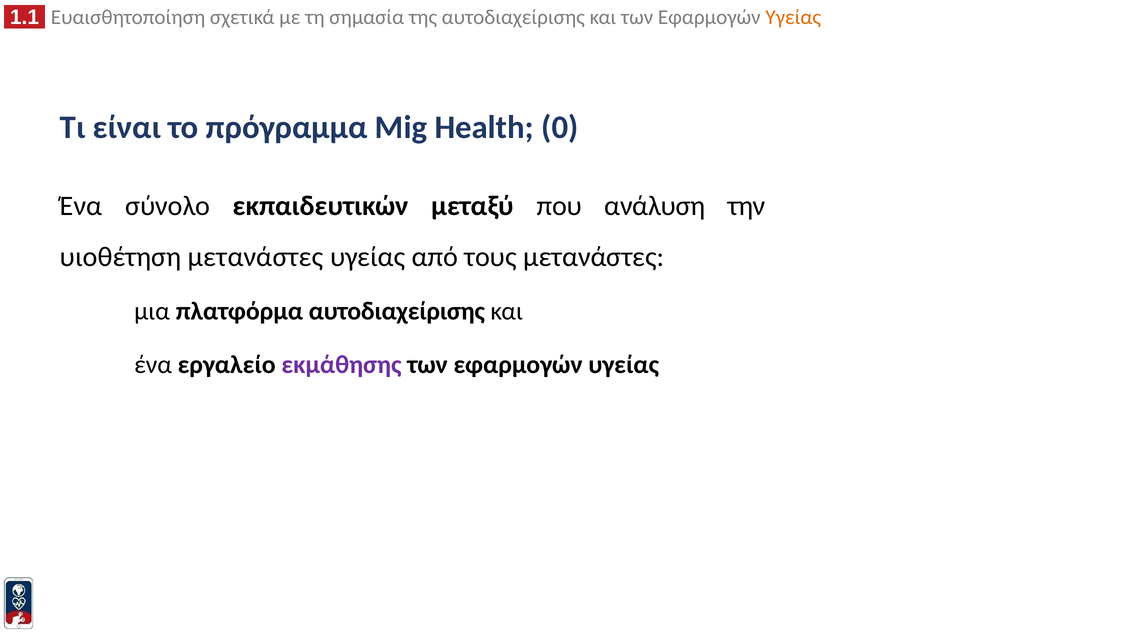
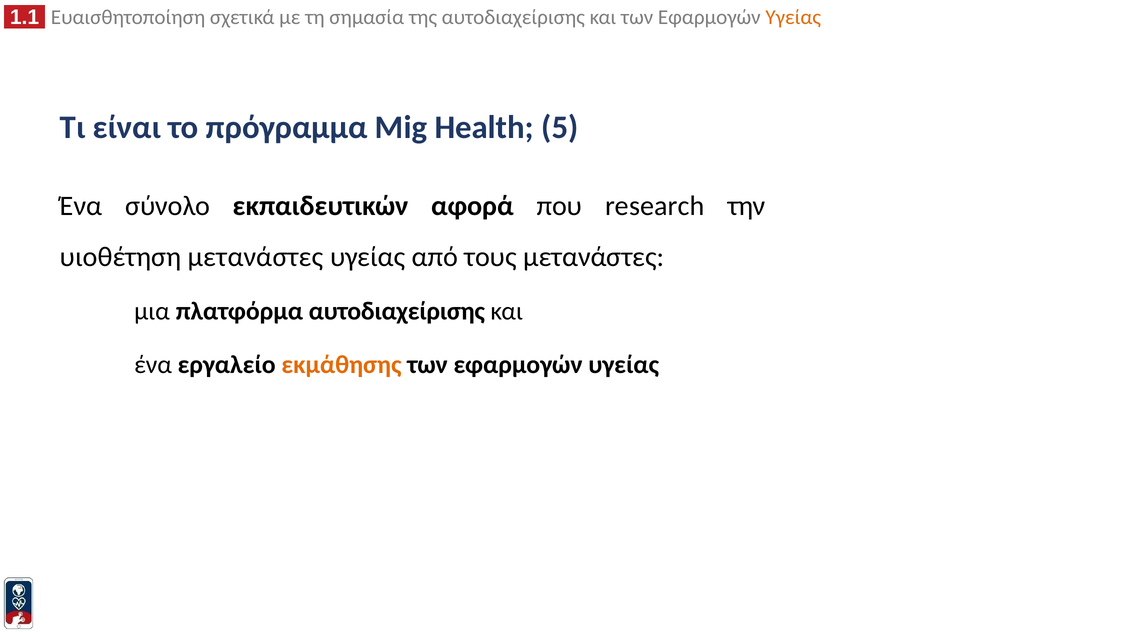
0: 0 -> 5
μεταξύ: μεταξύ -> αφορά
ανάλυση: ανάλυση -> research
εκμάθησης colour: purple -> orange
